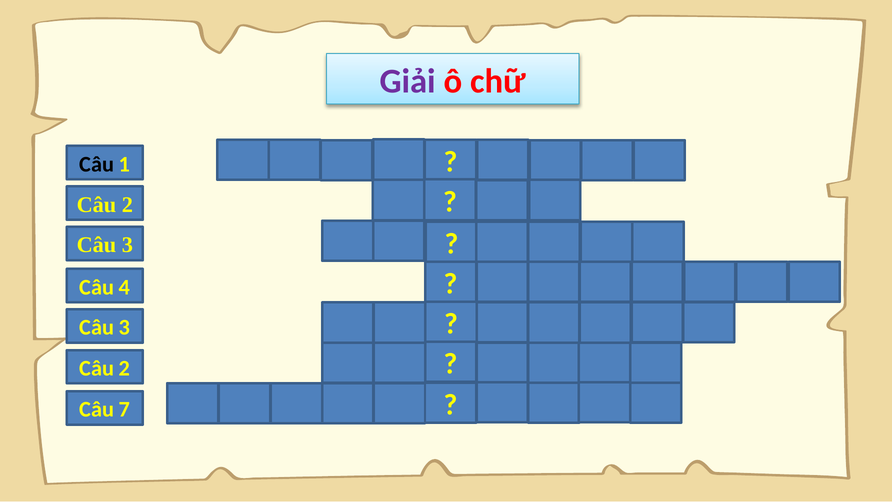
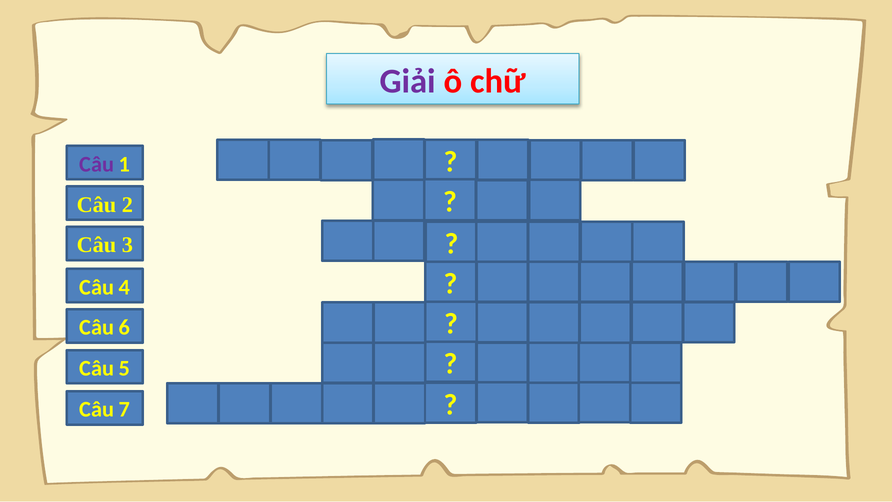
Câu at (97, 164) colour: black -> purple
3 at (125, 327): 3 -> 6
2 at (125, 368): 2 -> 5
